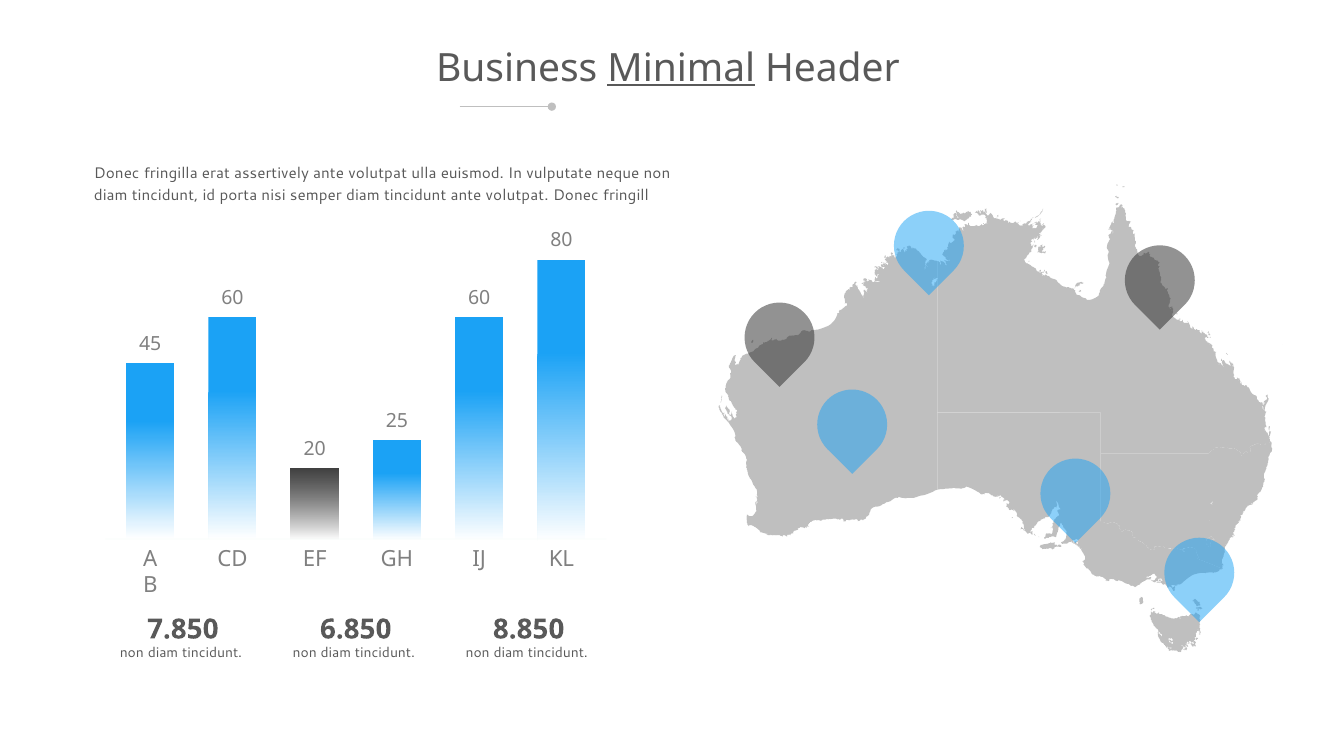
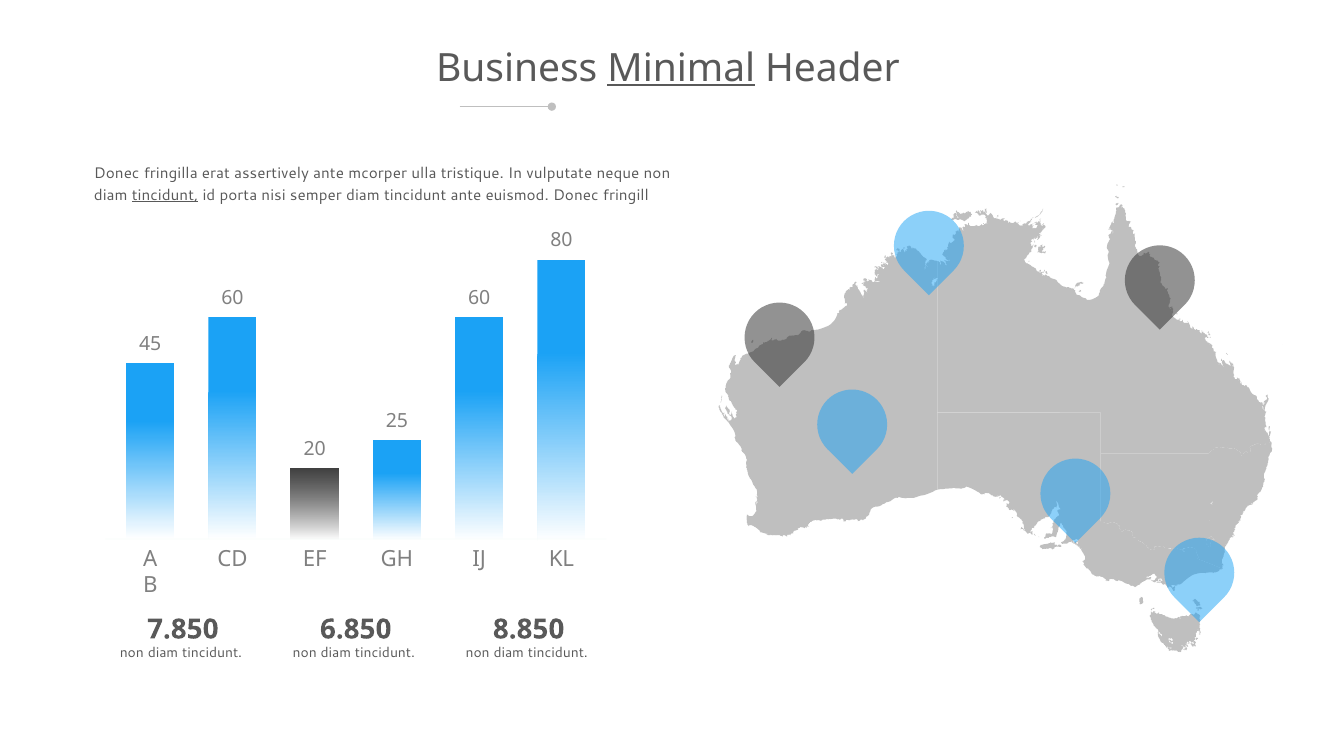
volutpat at (378, 173): volutpat -> mcorper
euismod: euismod -> tristique
tincidunt at (165, 195) underline: none -> present
tincidunt ante volutpat: volutpat -> euismod
